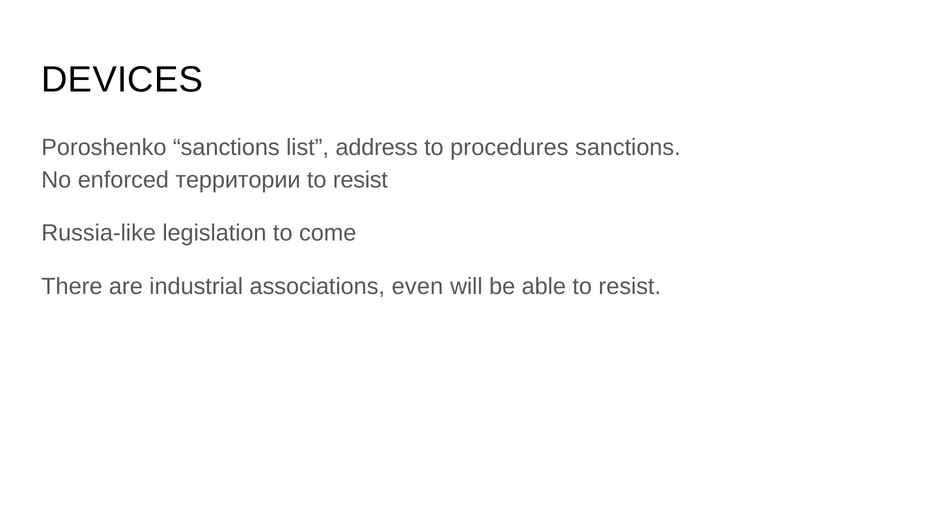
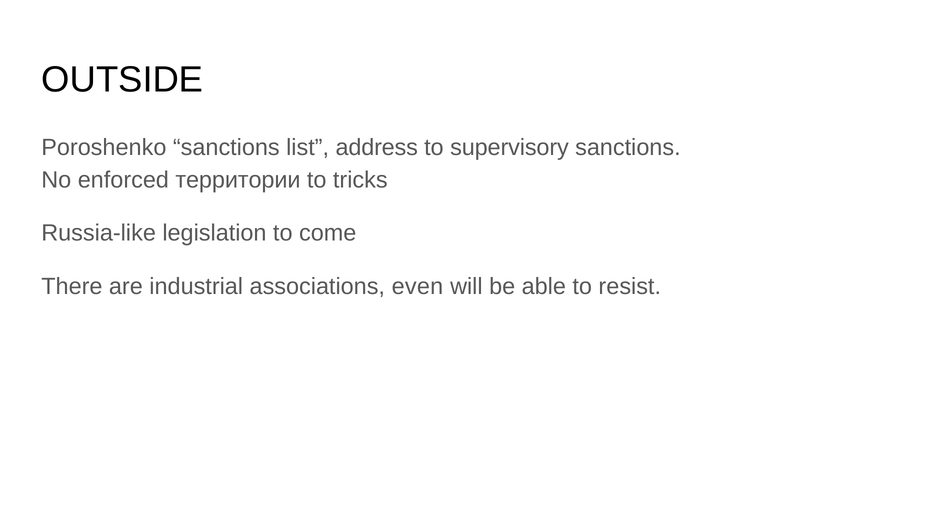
DEVICES: DEVICES -> OUTSIDE
procedures: procedures -> supervisory
resist at (360, 180): resist -> tricks
